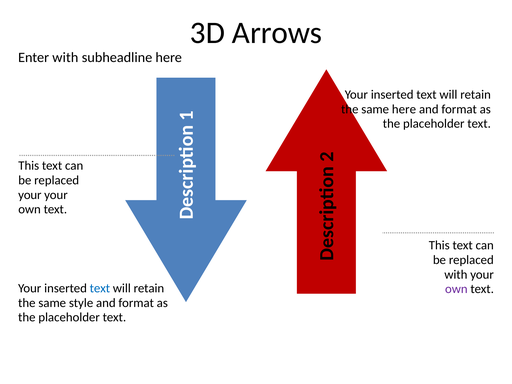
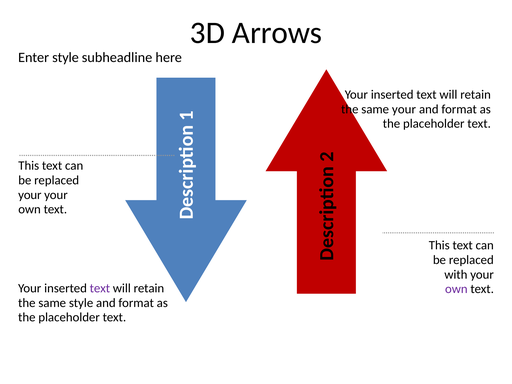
Enter with: with -> style
same here: here -> your
text at (100, 288) colour: blue -> purple
